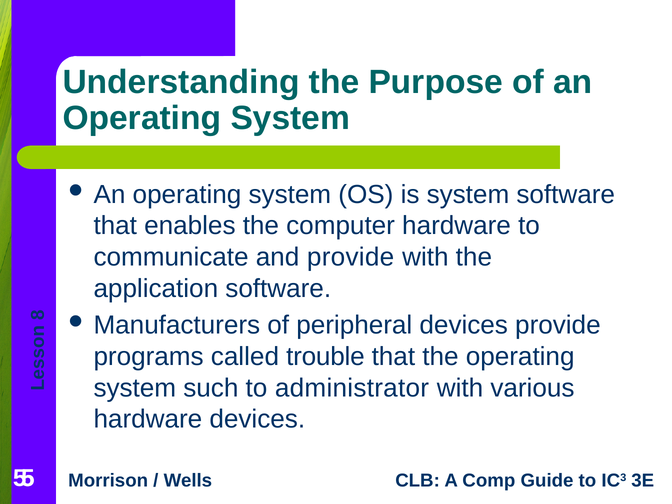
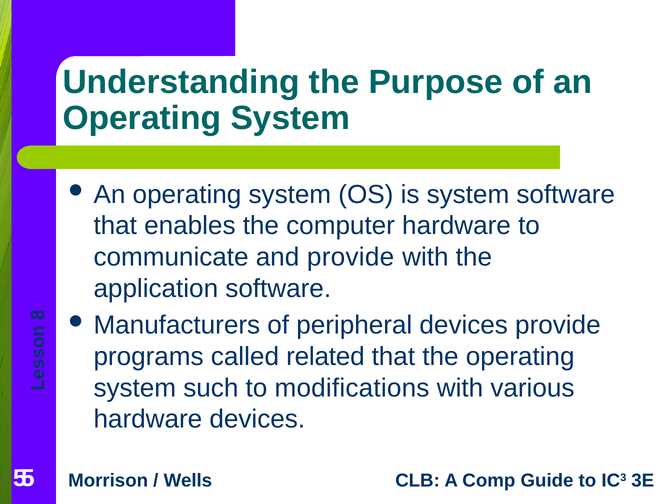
trouble: trouble -> related
administrator: administrator -> modifications
